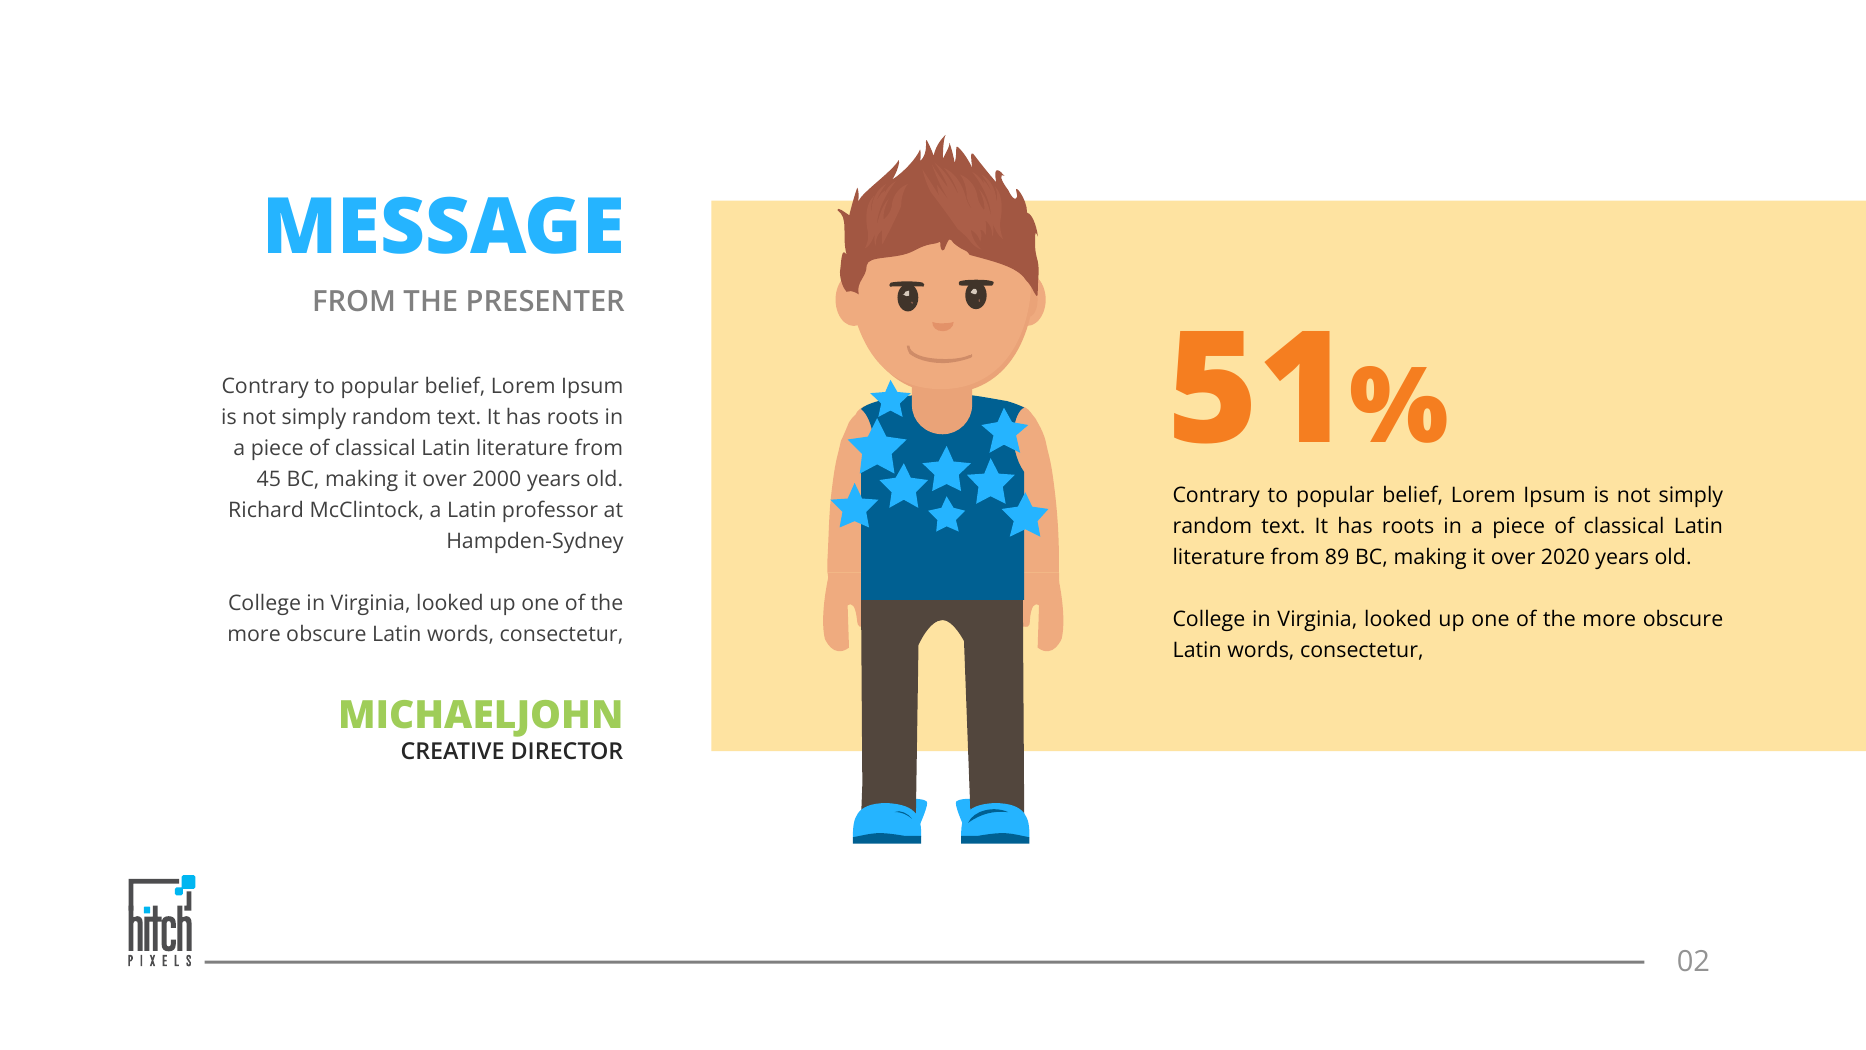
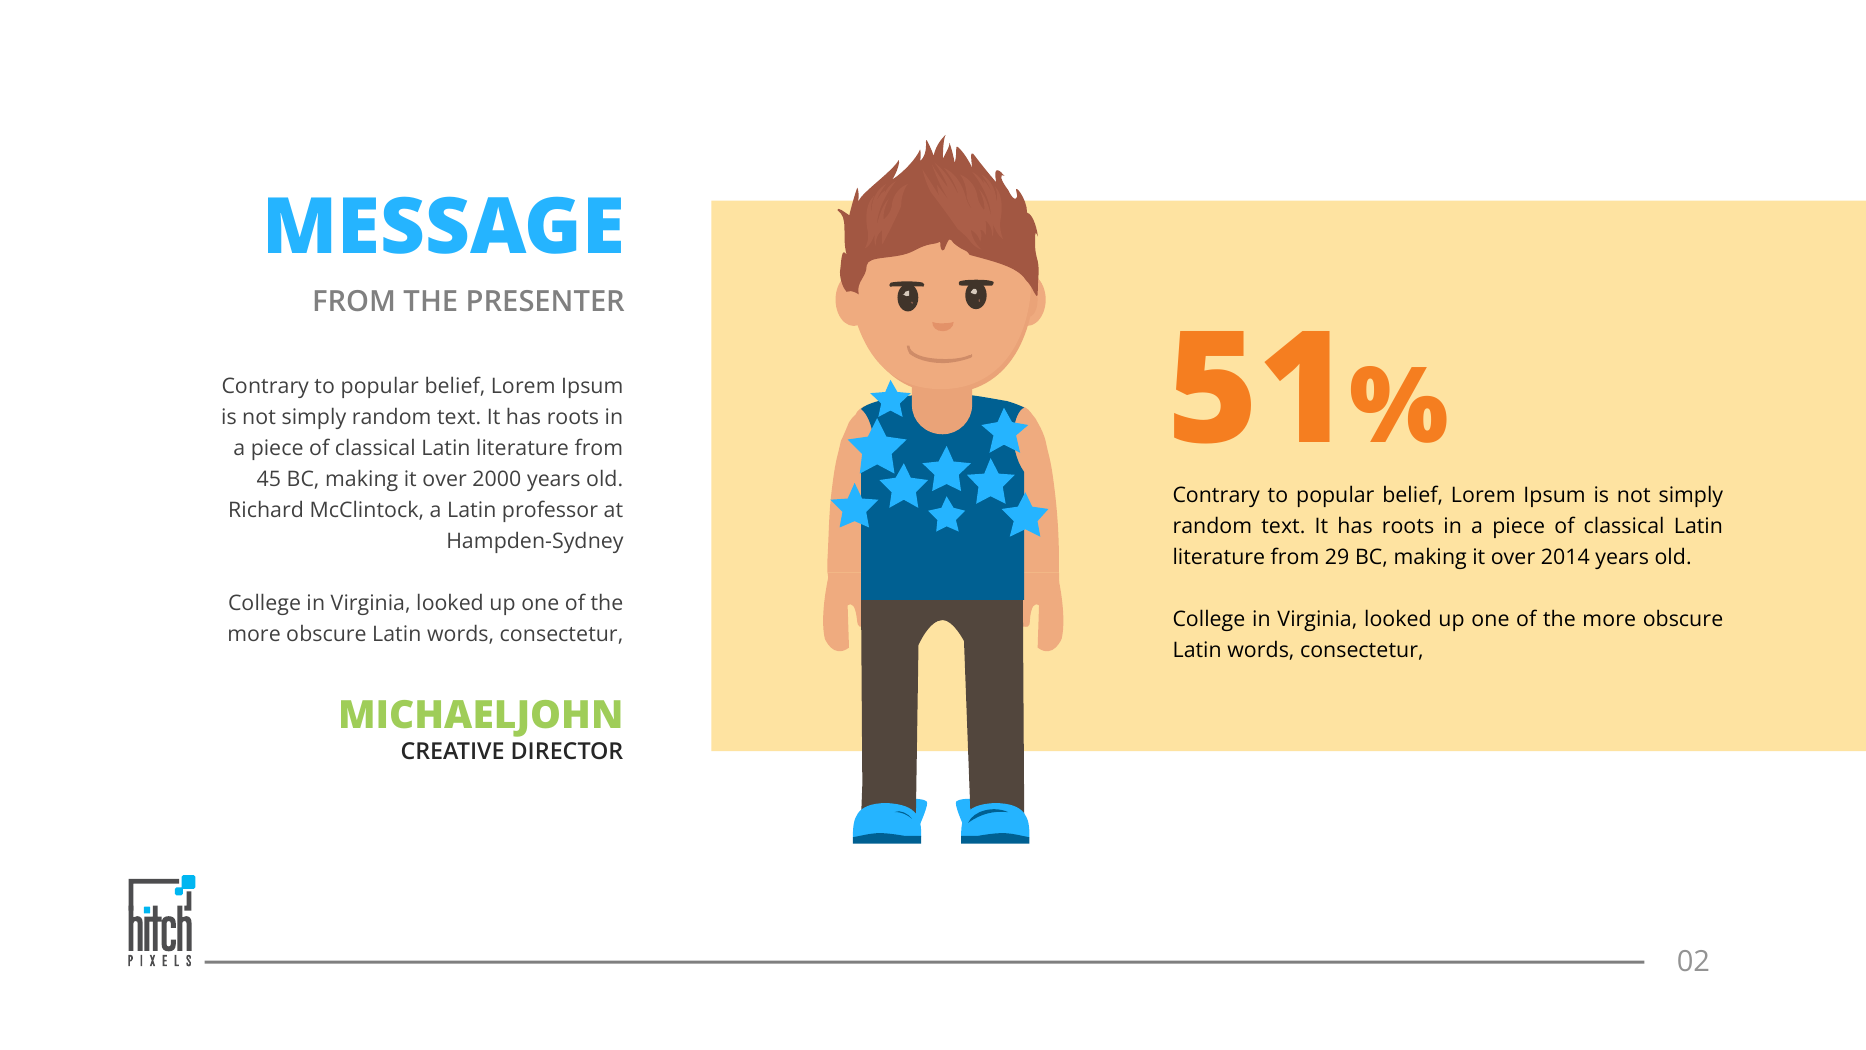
89: 89 -> 29
2020: 2020 -> 2014
